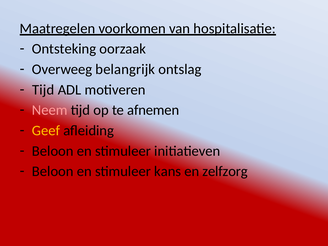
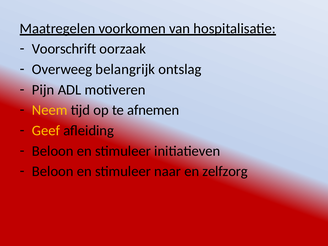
Ontsteking: Ontsteking -> Voorschrift
Tijd at (43, 90): Tijd -> Pijn
Neem colour: pink -> yellow
kans: kans -> naar
